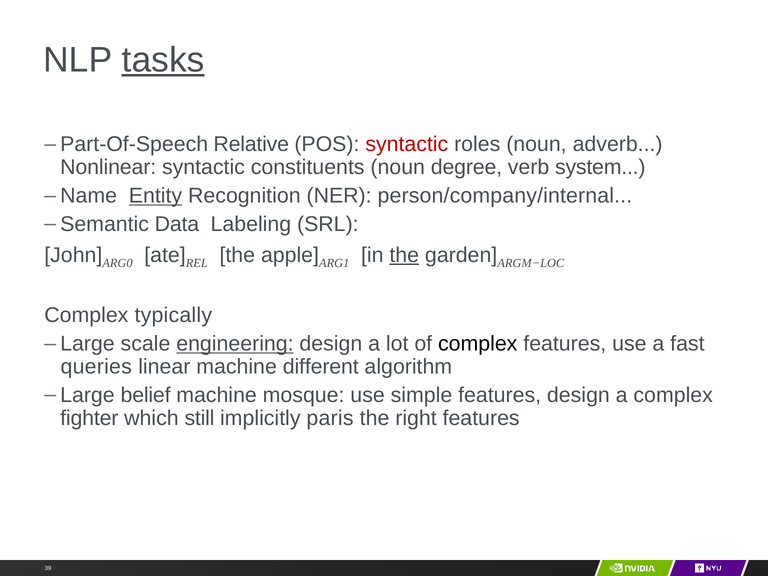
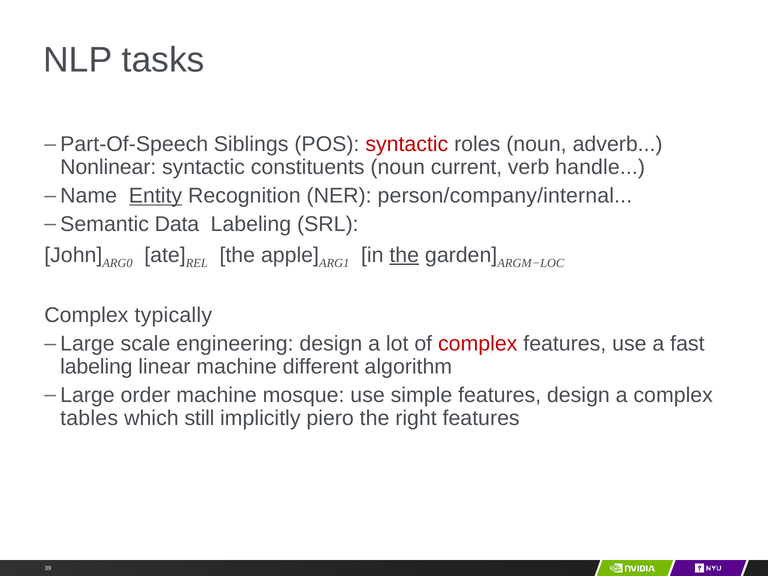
tasks underline: present -> none
Relative: Relative -> Siblings
degree: degree -> current
system: system -> handle
engineering underline: present -> none
complex at (478, 344) colour: black -> red
queries at (96, 367): queries -> labeling
belief: belief -> order
fighter: fighter -> tables
paris: paris -> piero
